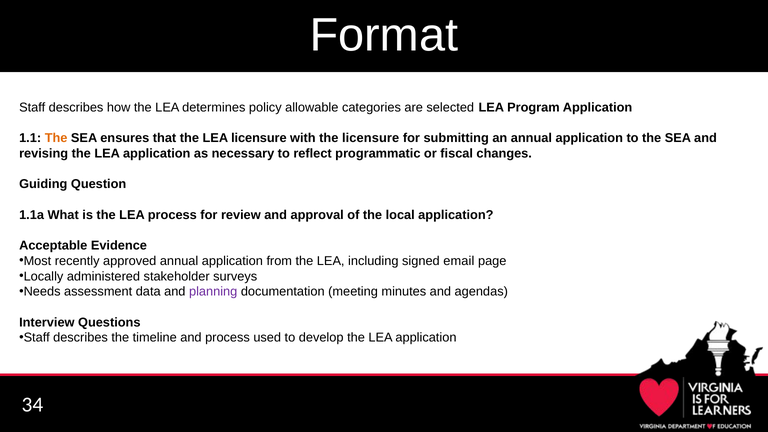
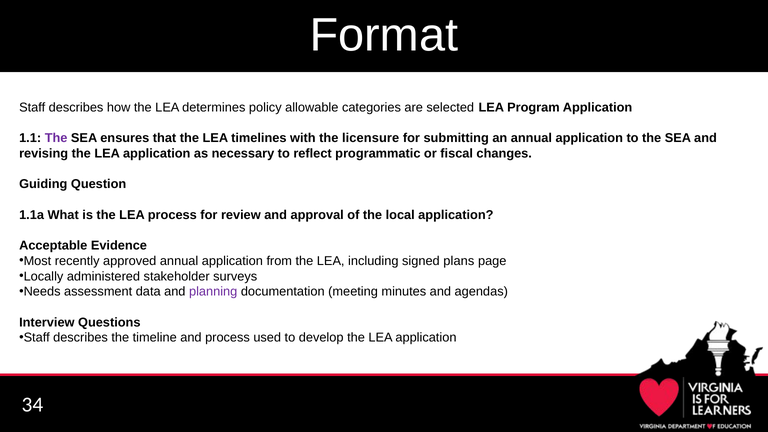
The at (56, 138) colour: orange -> purple
LEA licensure: licensure -> timelines
email: email -> plans
